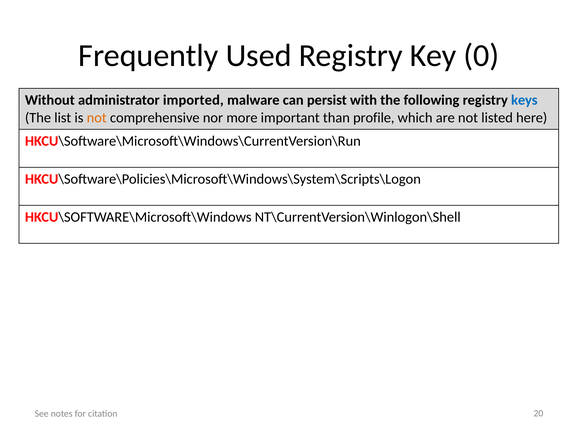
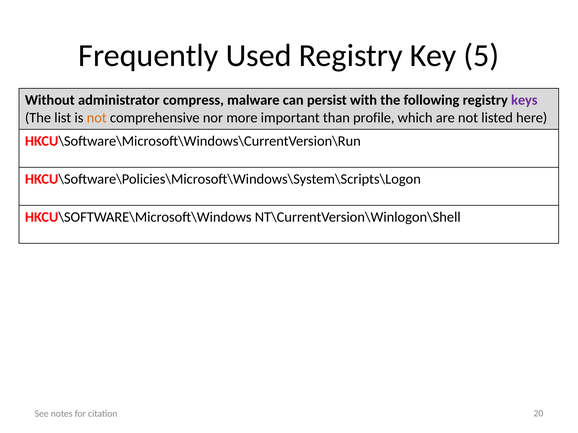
0: 0 -> 5
imported: imported -> compress
keys colour: blue -> purple
